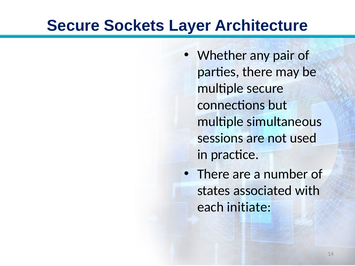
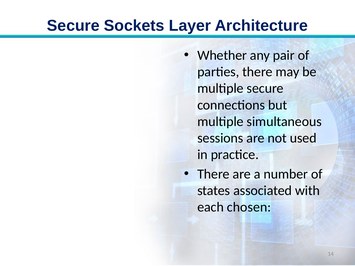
initiate: initiate -> chosen
